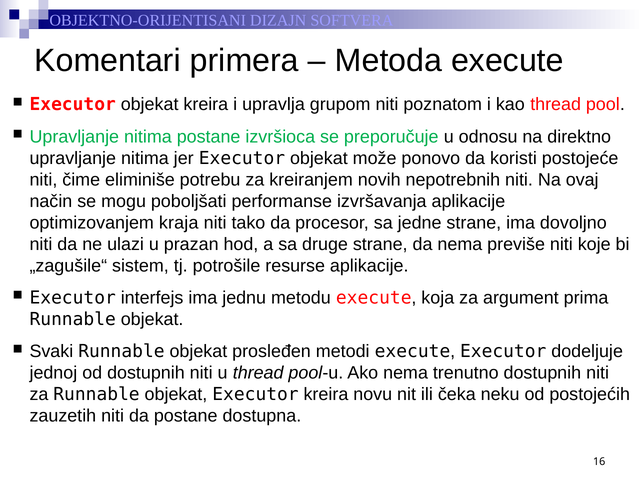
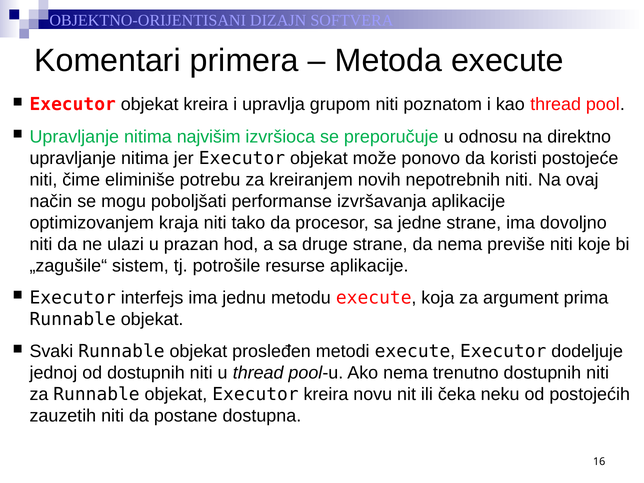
nitima postane: postane -> najvišim
